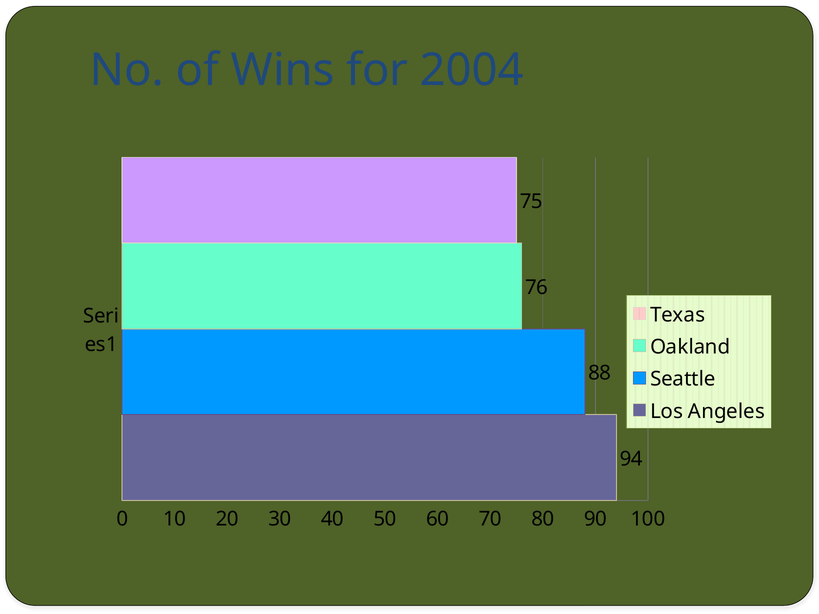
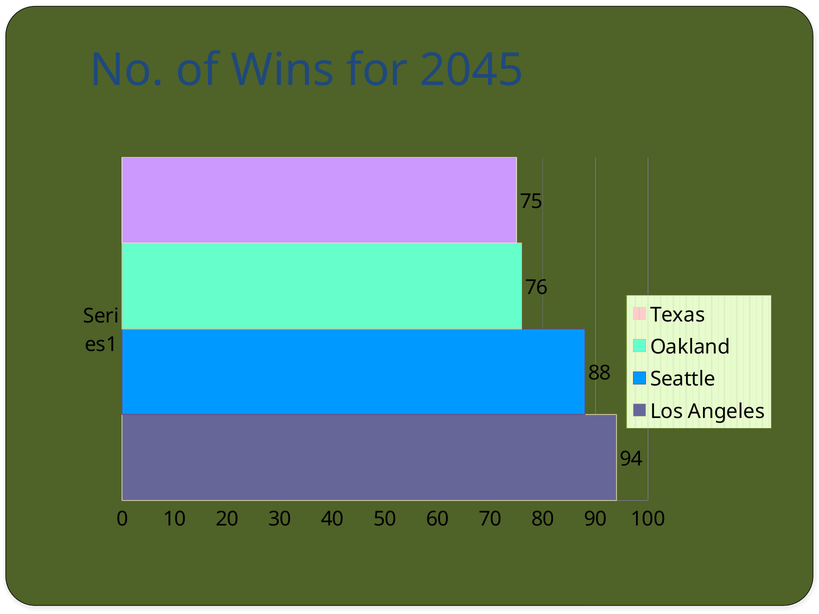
2004: 2004 -> 2045
